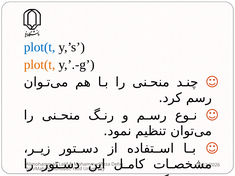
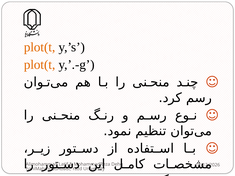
plot(t at (40, 47) colour: blue -> orange
